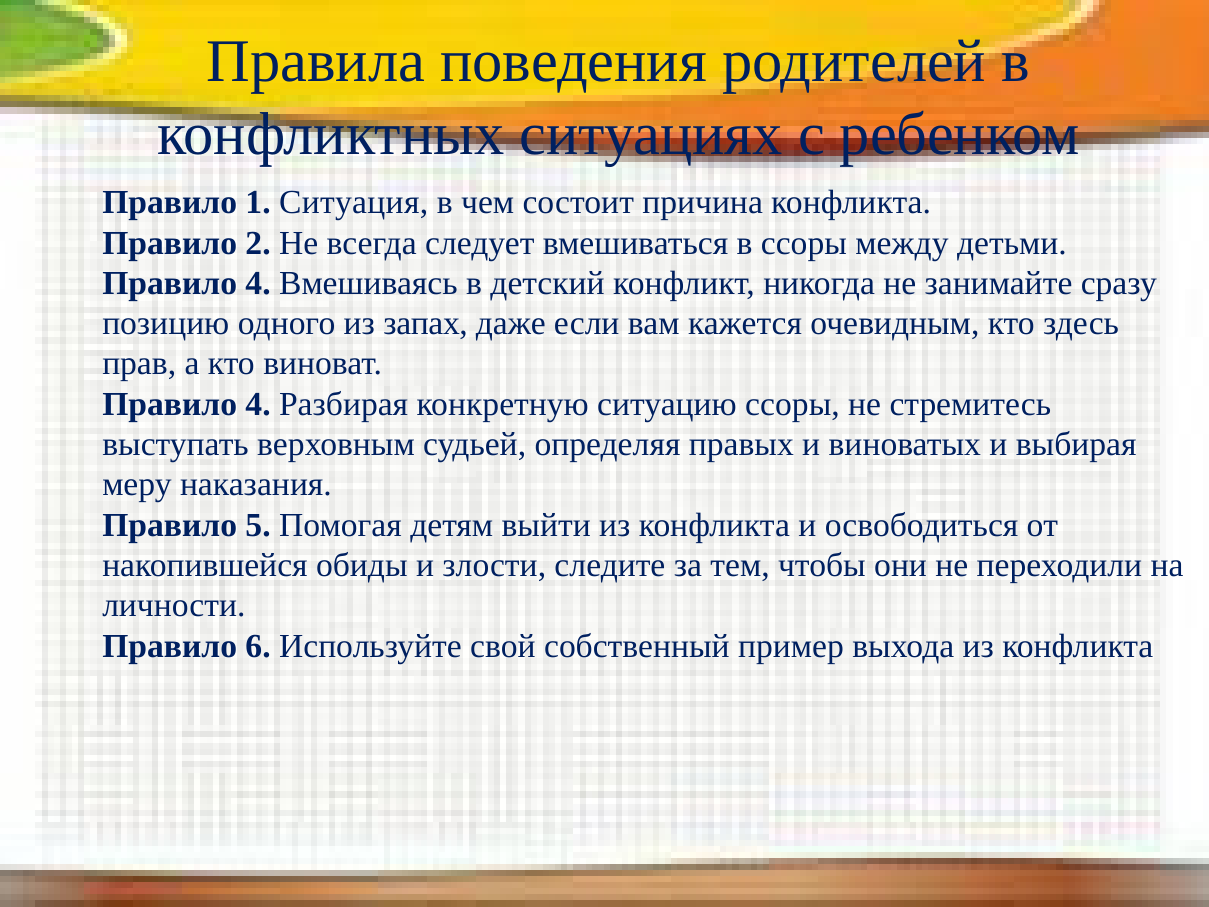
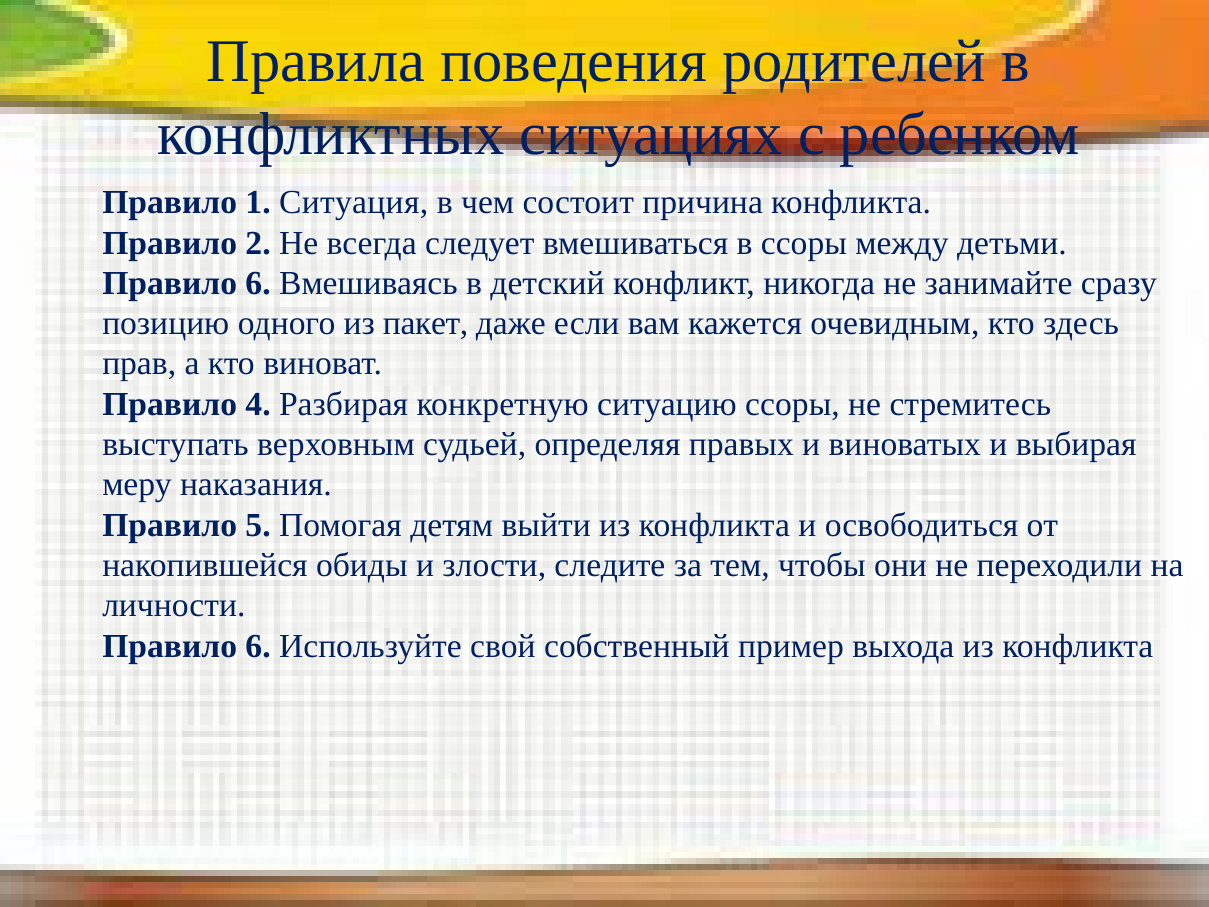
4 at (258, 283): 4 -> 6
запах: запах -> пакет
